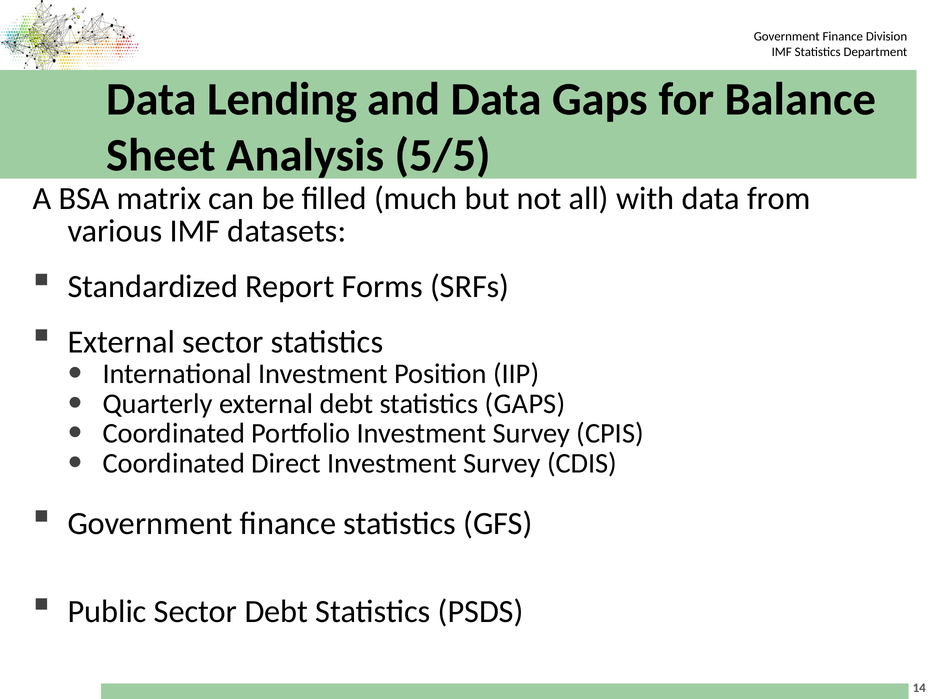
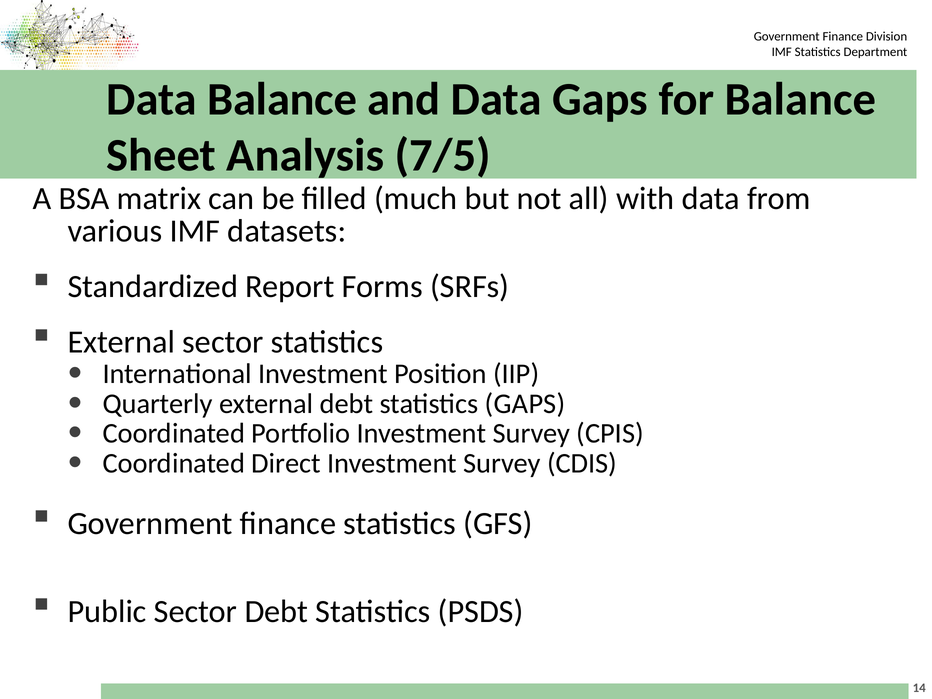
Data Lending: Lending -> Balance
5/5: 5/5 -> 7/5
